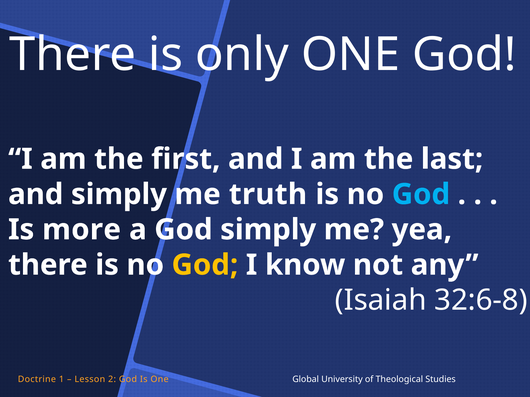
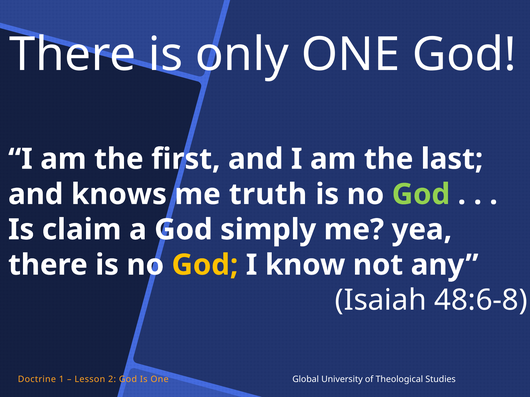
and simply: simply -> knows
God at (421, 195) colour: light blue -> light green
more: more -> claim
32:6-8: 32:6-8 -> 48:6-8
